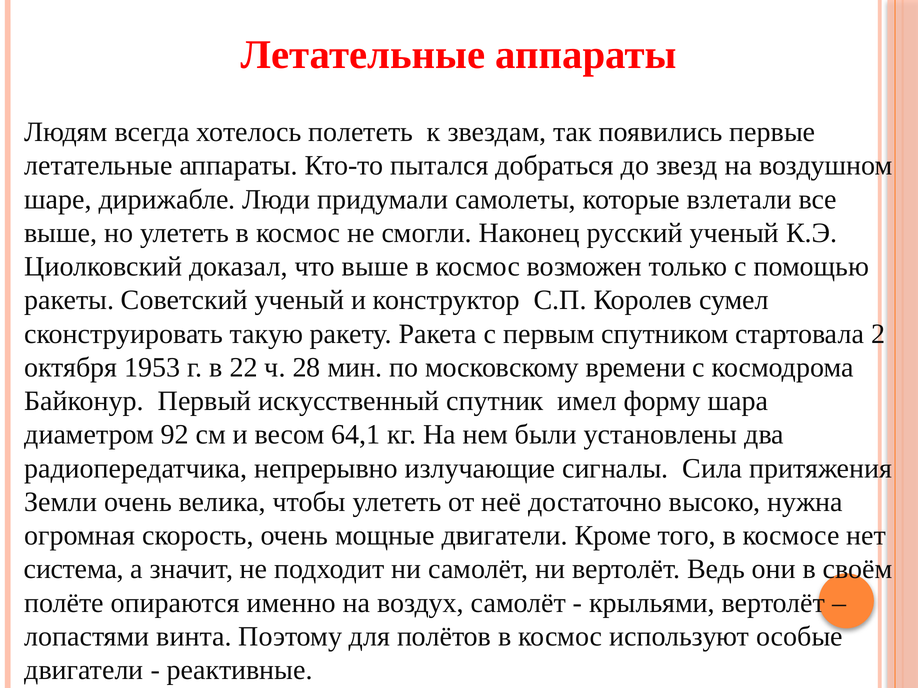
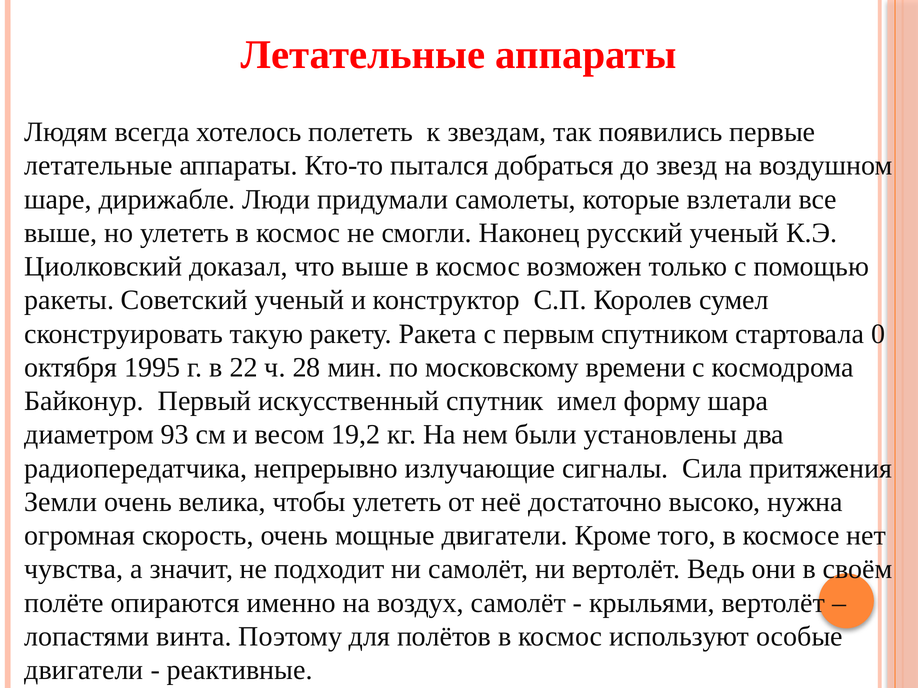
2: 2 -> 0
1953: 1953 -> 1995
92: 92 -> 93
64,1: 64,1 -> 19,2
система: система -> чувства
